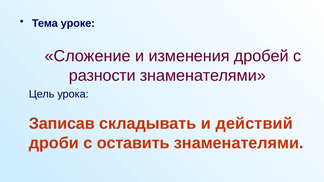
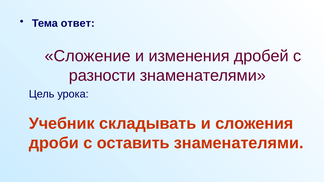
уроке: уроке -> ответ
Записав: Записав -> Учебник
действий: действий -> сложения
